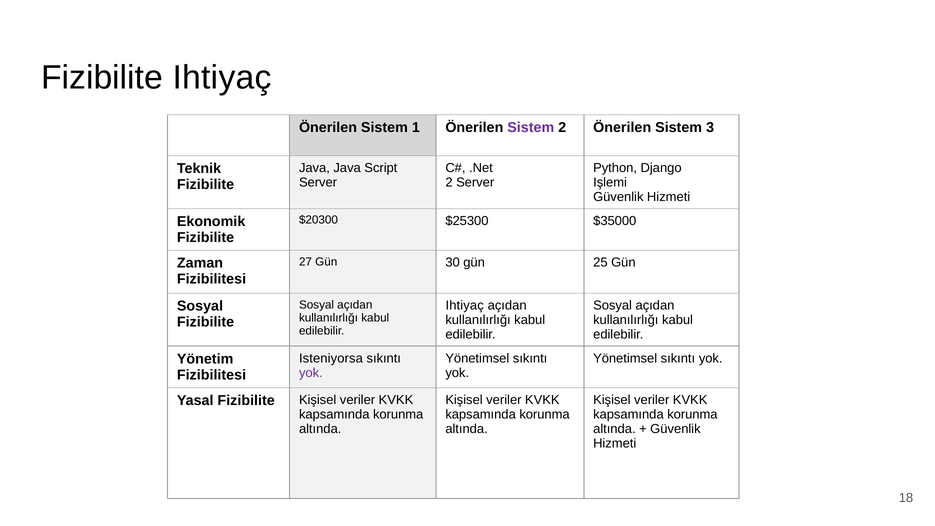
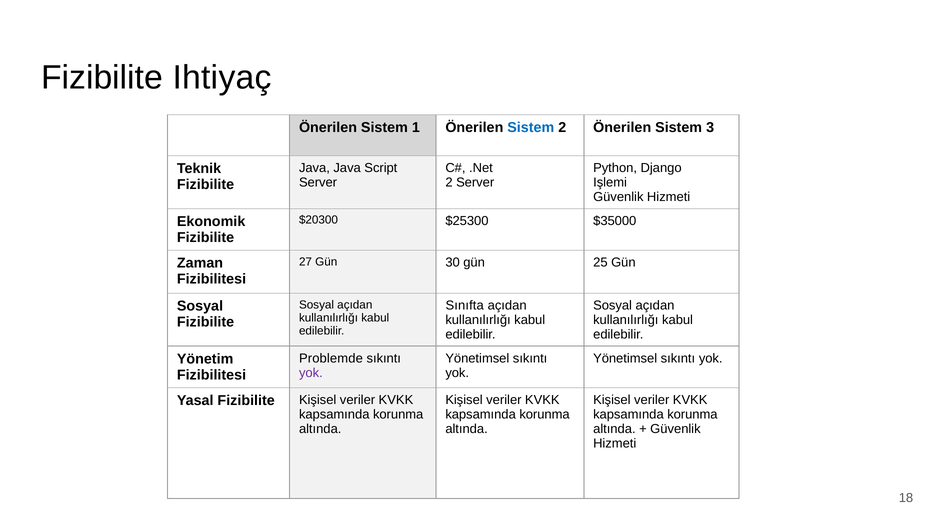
Sistem at (531, 128) colour: purple -> blue
Ihtiyaç at (465, 305): Ihtiyaç -> Sınıfta
Isteniyorsa: Isteniyorsa -> Problemde
